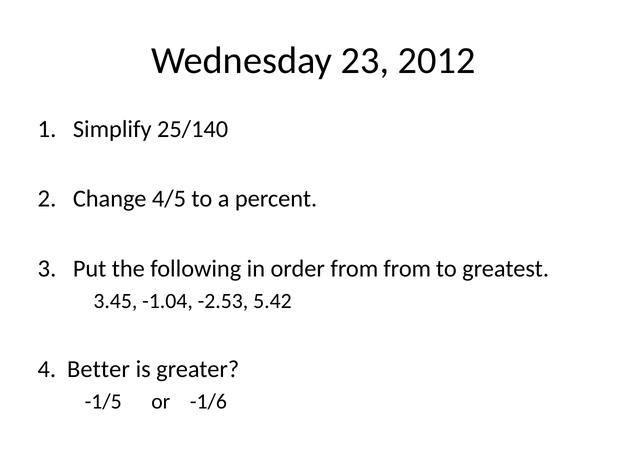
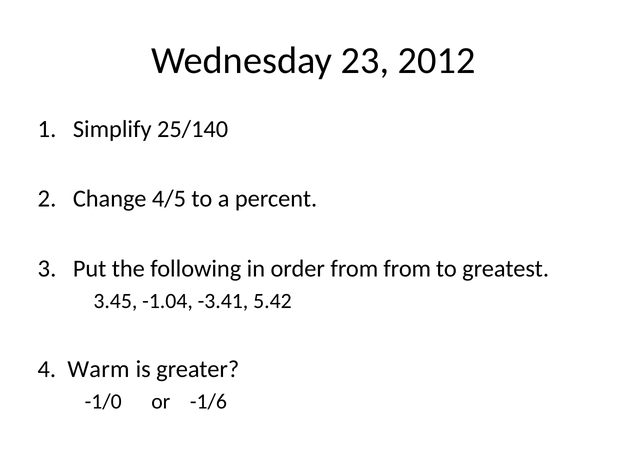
-2.53: -2.53 -> -3.41
Better: Better -> Warm
-1/5: -1/5 -> -1/0
